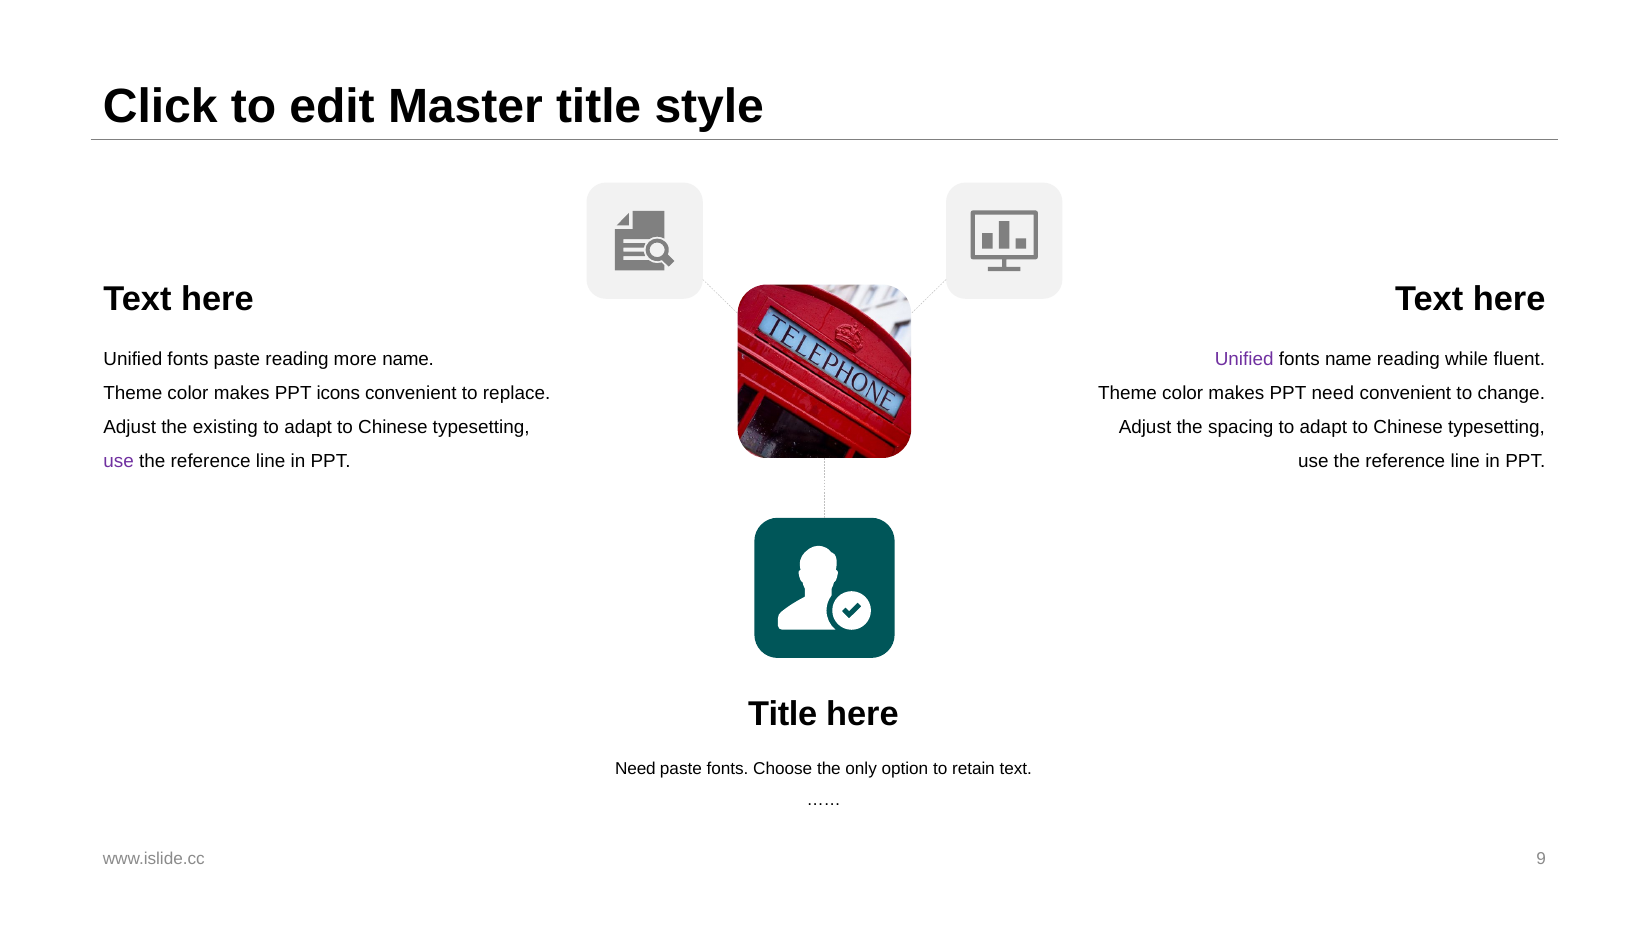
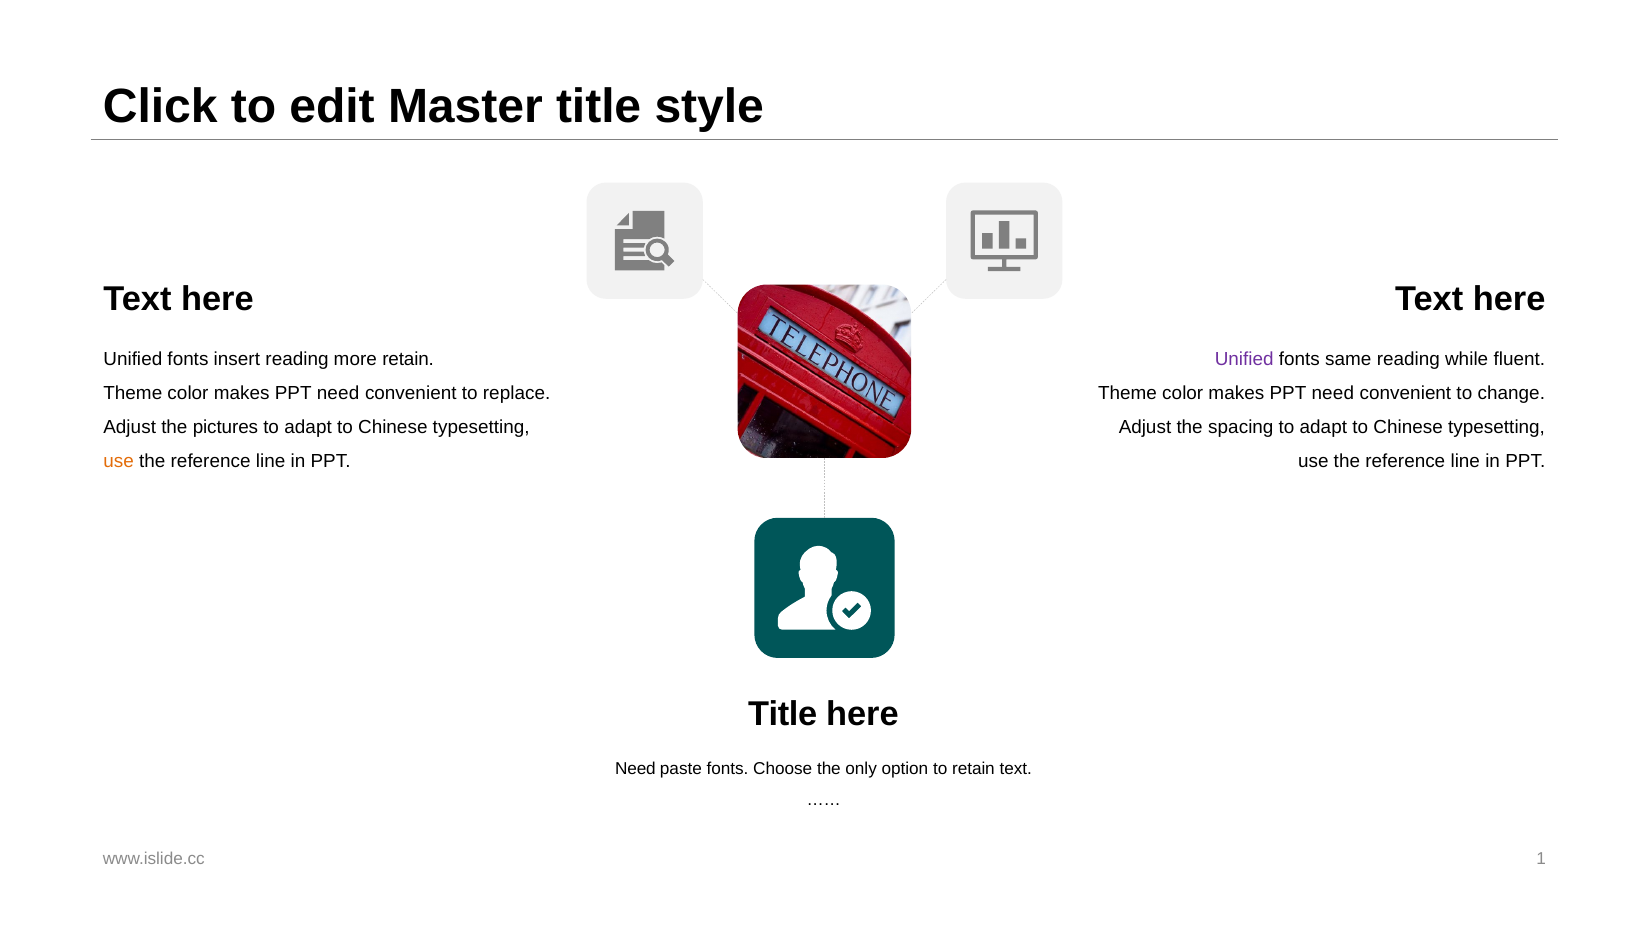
fonts paste: paste -> insert
more name: name -> retain
fonts name: name -> same
icons at (338, 394): icons -> need
existing: existing -> pictures
use at (119, 462) colour: purple -> orange
9: 9 -> 1
